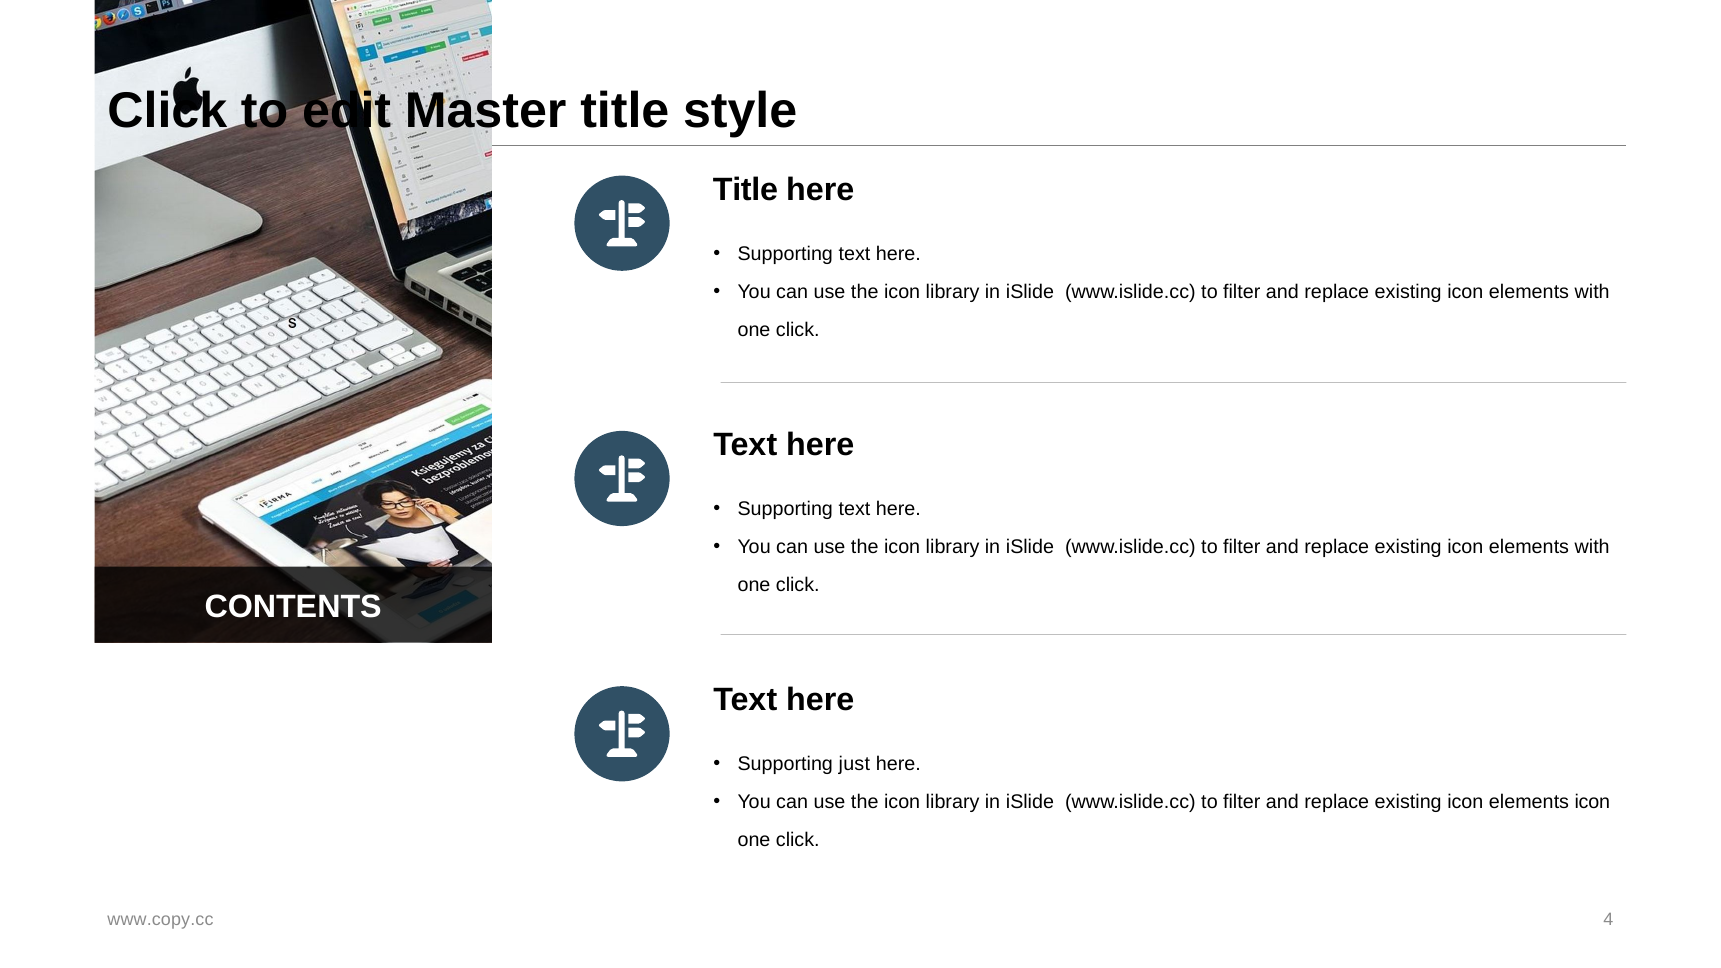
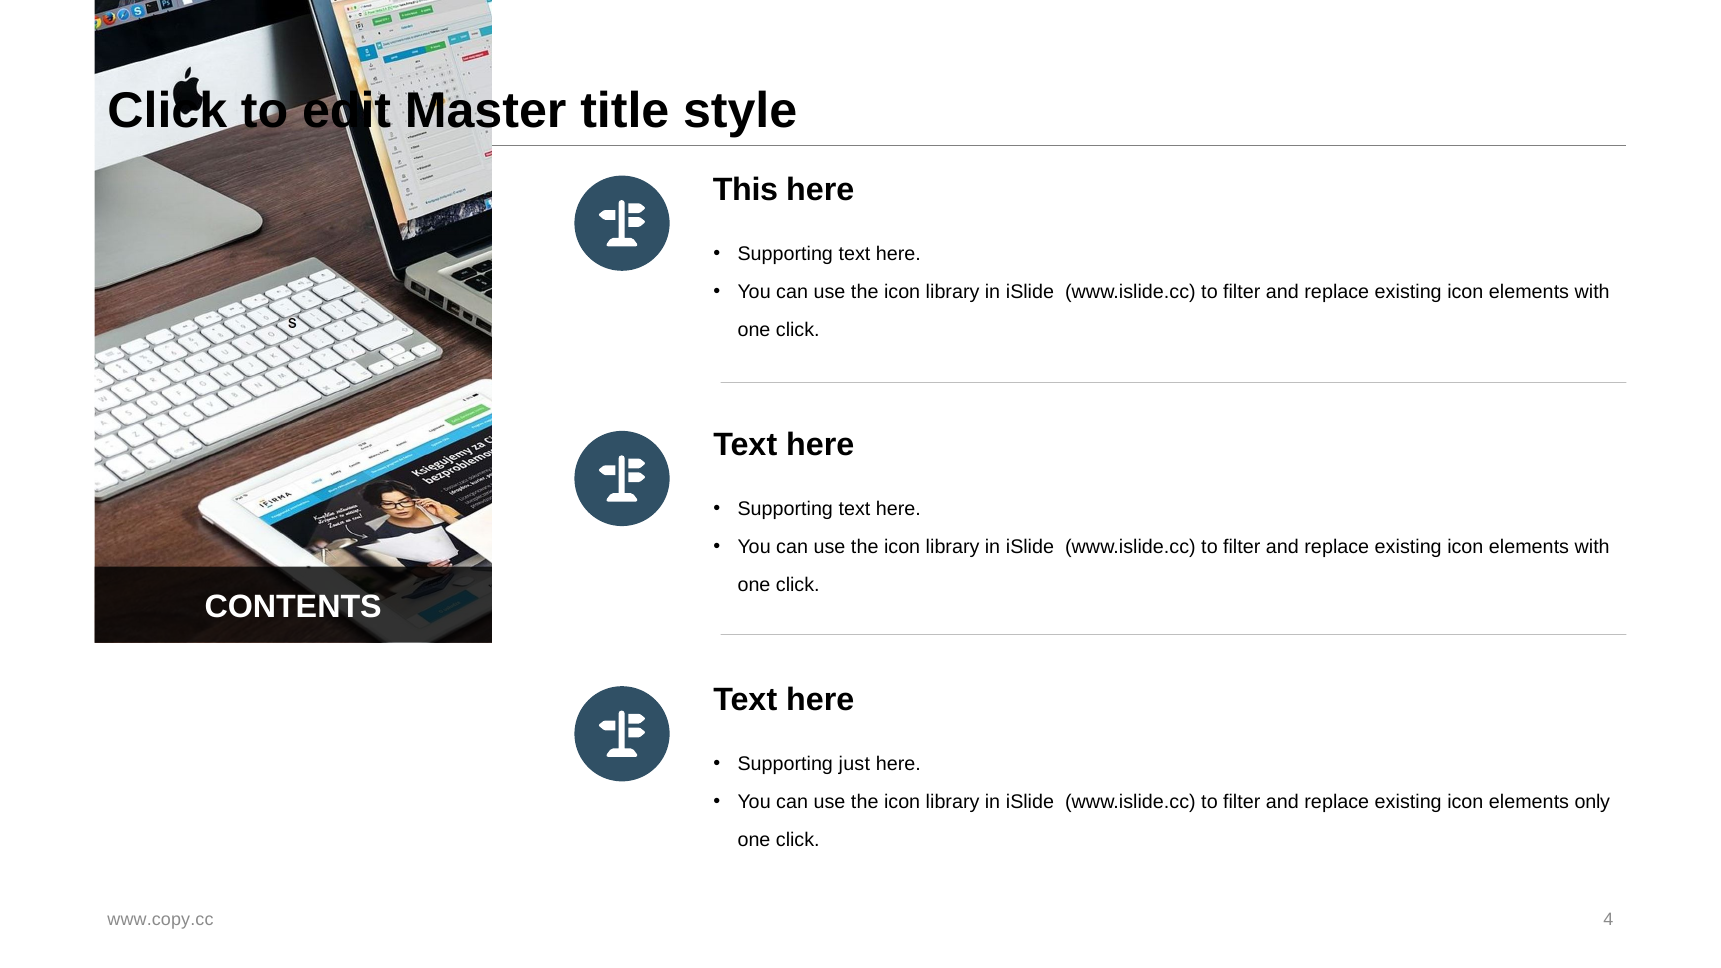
Title at (745, 190): Title -> This
elements icon: icon -> only
